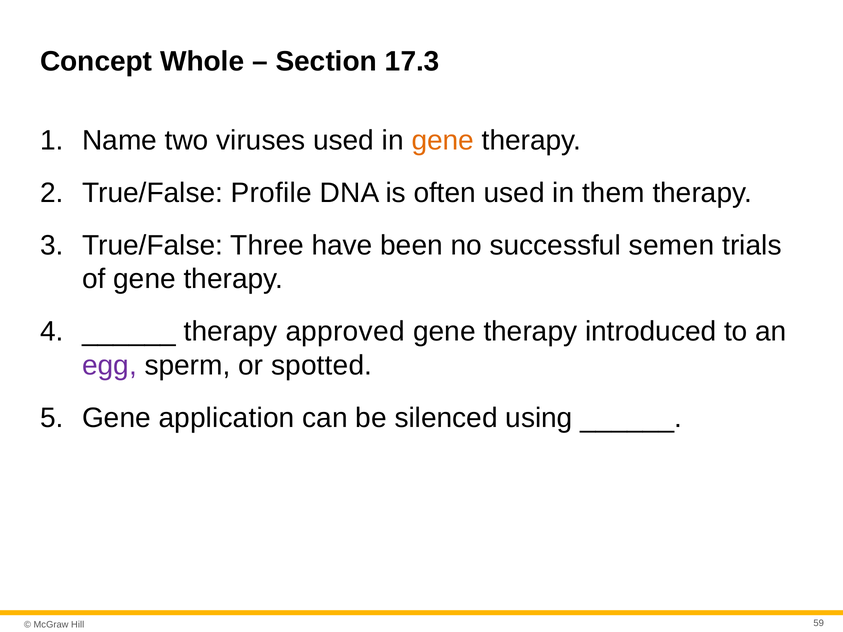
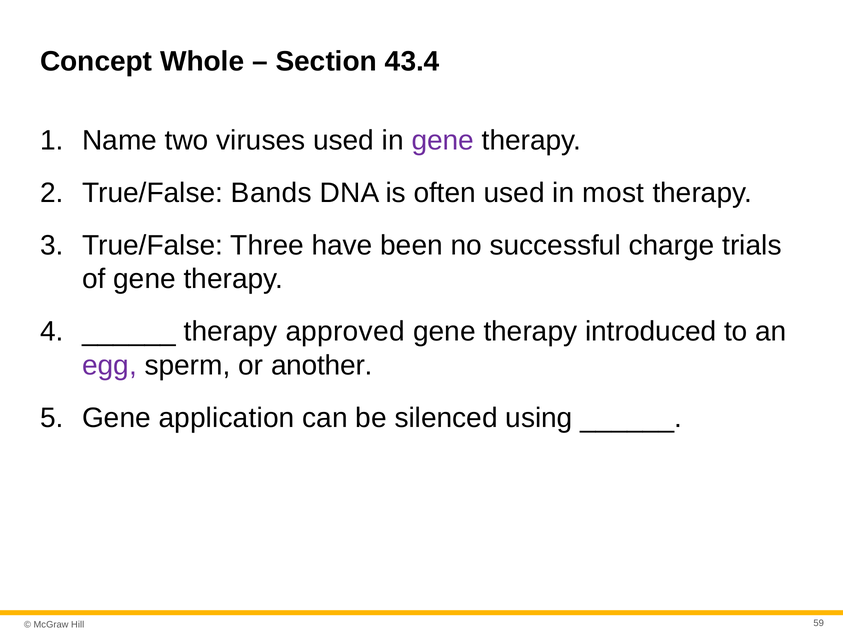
17.3: 17.3 -> 43.4
gene at (443, 141) colour: orange -> purple
Profile: Profile -> Bands
them: them -> most
semen: semen -> charge
spotted: spotted -> another
